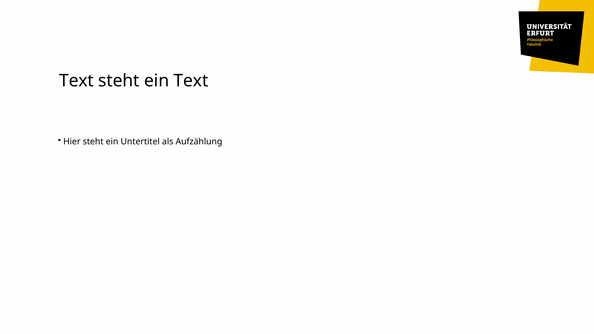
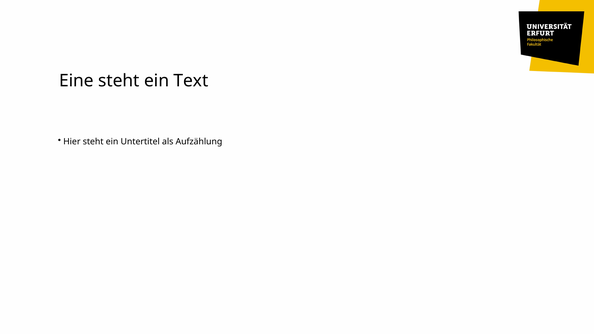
Text at (77, 81): Text -> Eine
